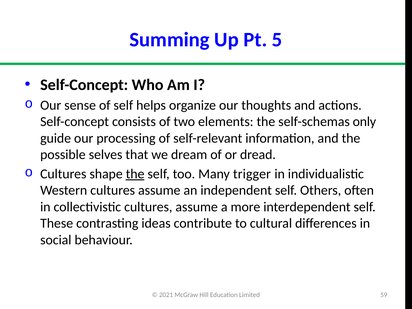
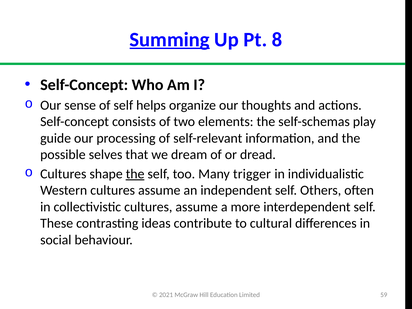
Summing underline: none -> present
5: 5 -> 8
only: only -> play
